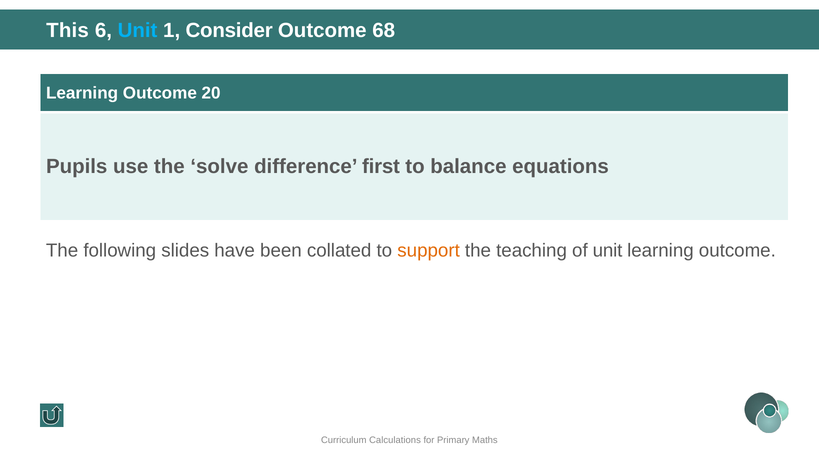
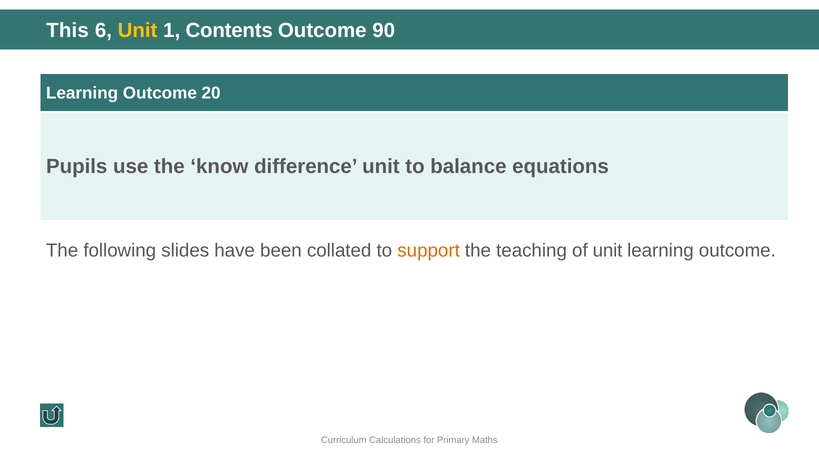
Unit at (138, 31) colour: light blue -> yellow
Consider: Consider -> Contents
68: 68 -> 90
solve: solve -> know
difference first: first -> unit
